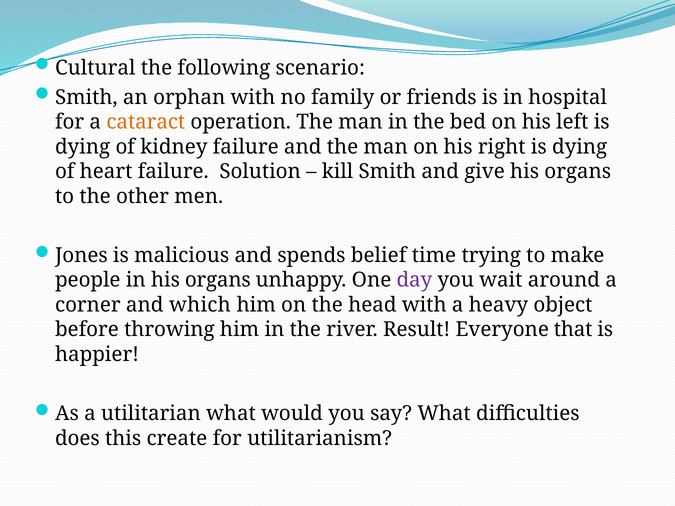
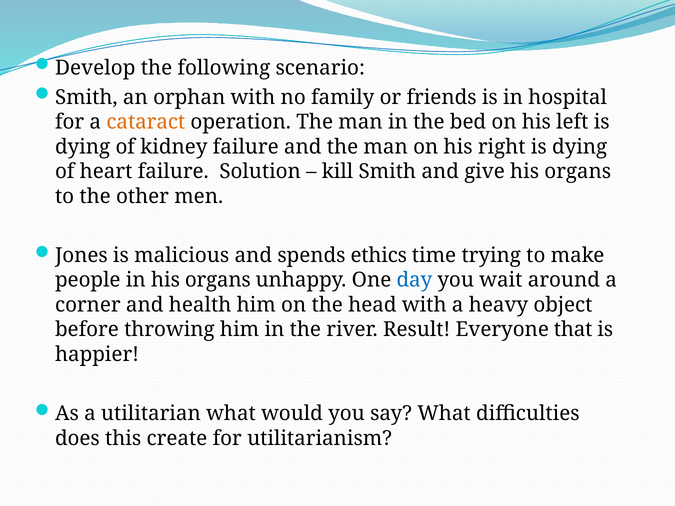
Cultural: Cultural -> Develop
belief: belief -> ethics
day colour: purple -> blue
which: which -> health
